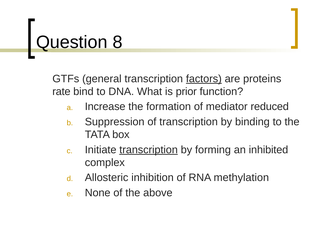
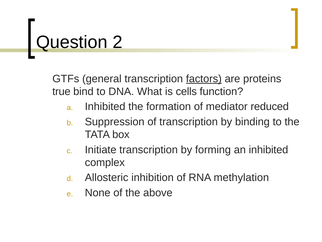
8: 8 -> 2
rate: rate -> true
prior: prior -> cells
Increase at (105, 106): Increase -> Inhibited
transcription at (149, 149) underline: present -> none
